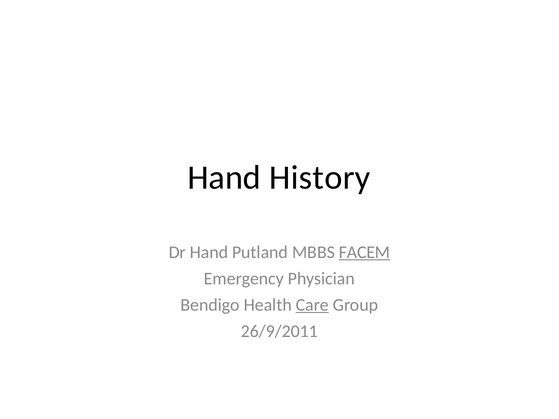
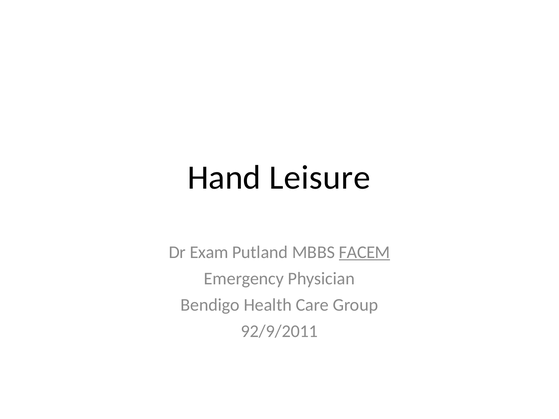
History: History -> Leisure
Dr Hand: Hand -> Exam
Care underline: present -> none
26/9/2011: 26/9/2011 -> 92/9/2011
